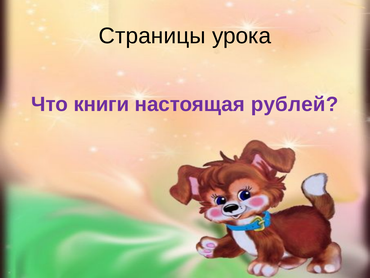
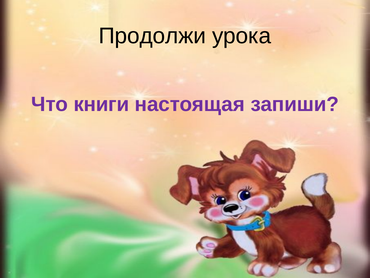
Страницы: Страницы -> Продолжи
рублей: рублей -> запиши
